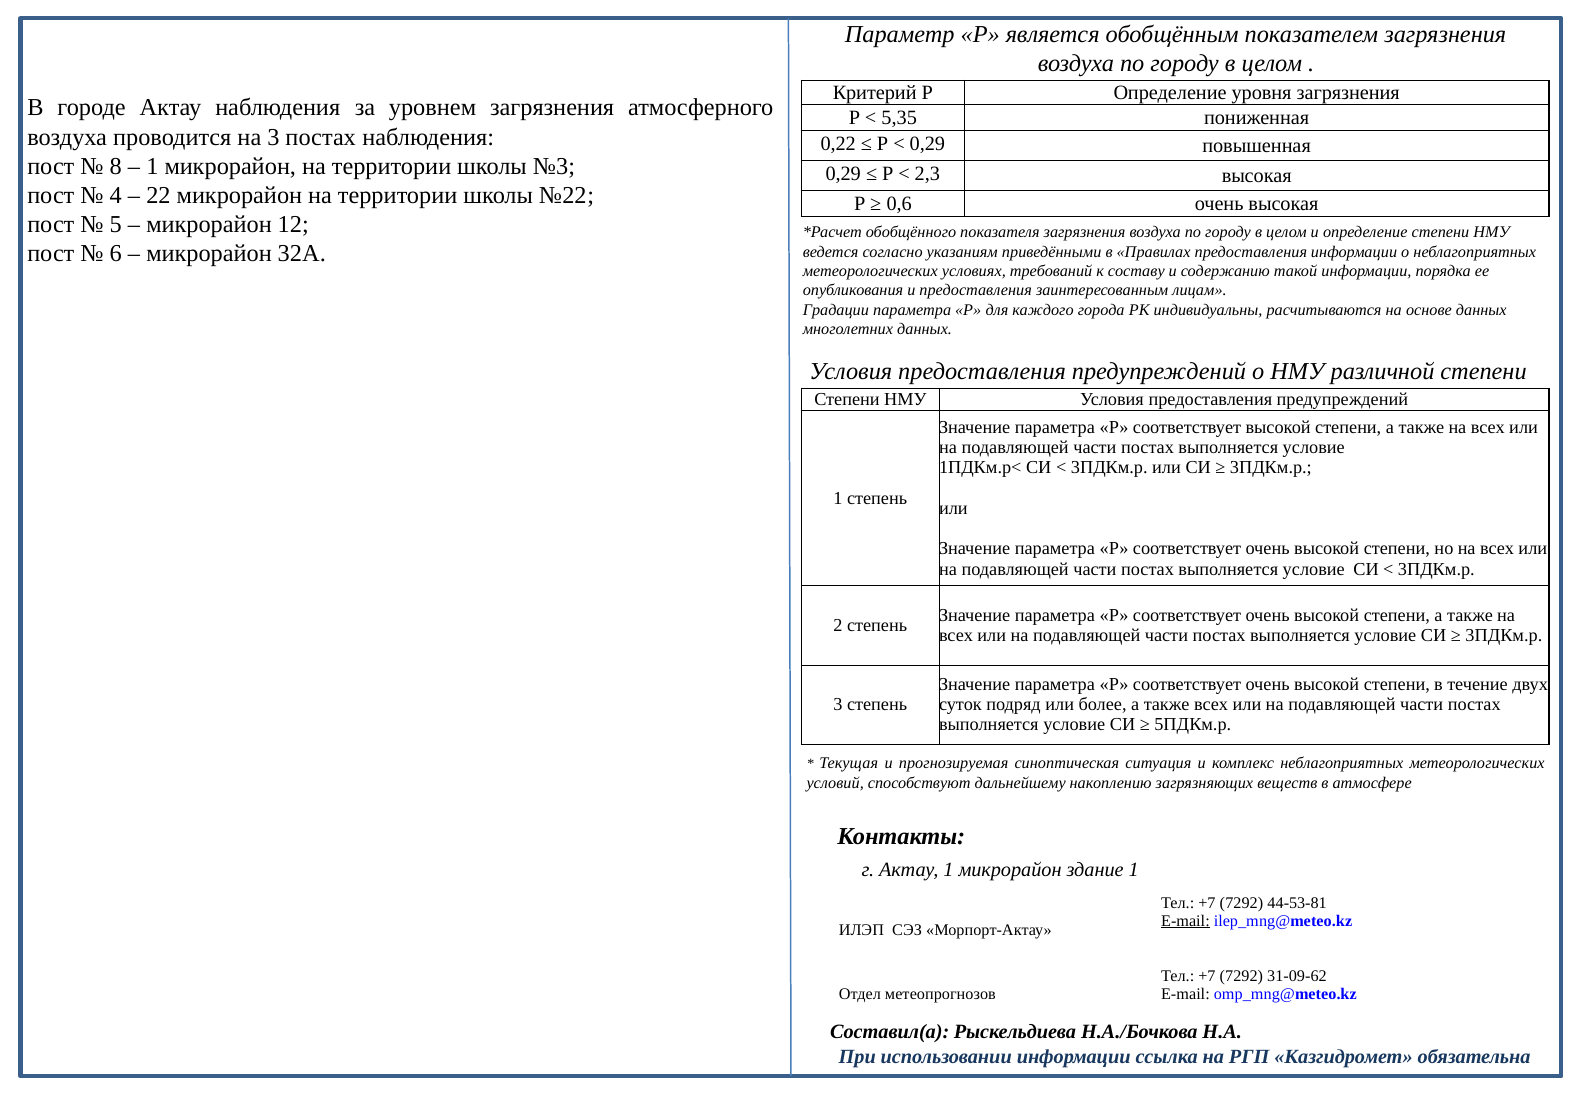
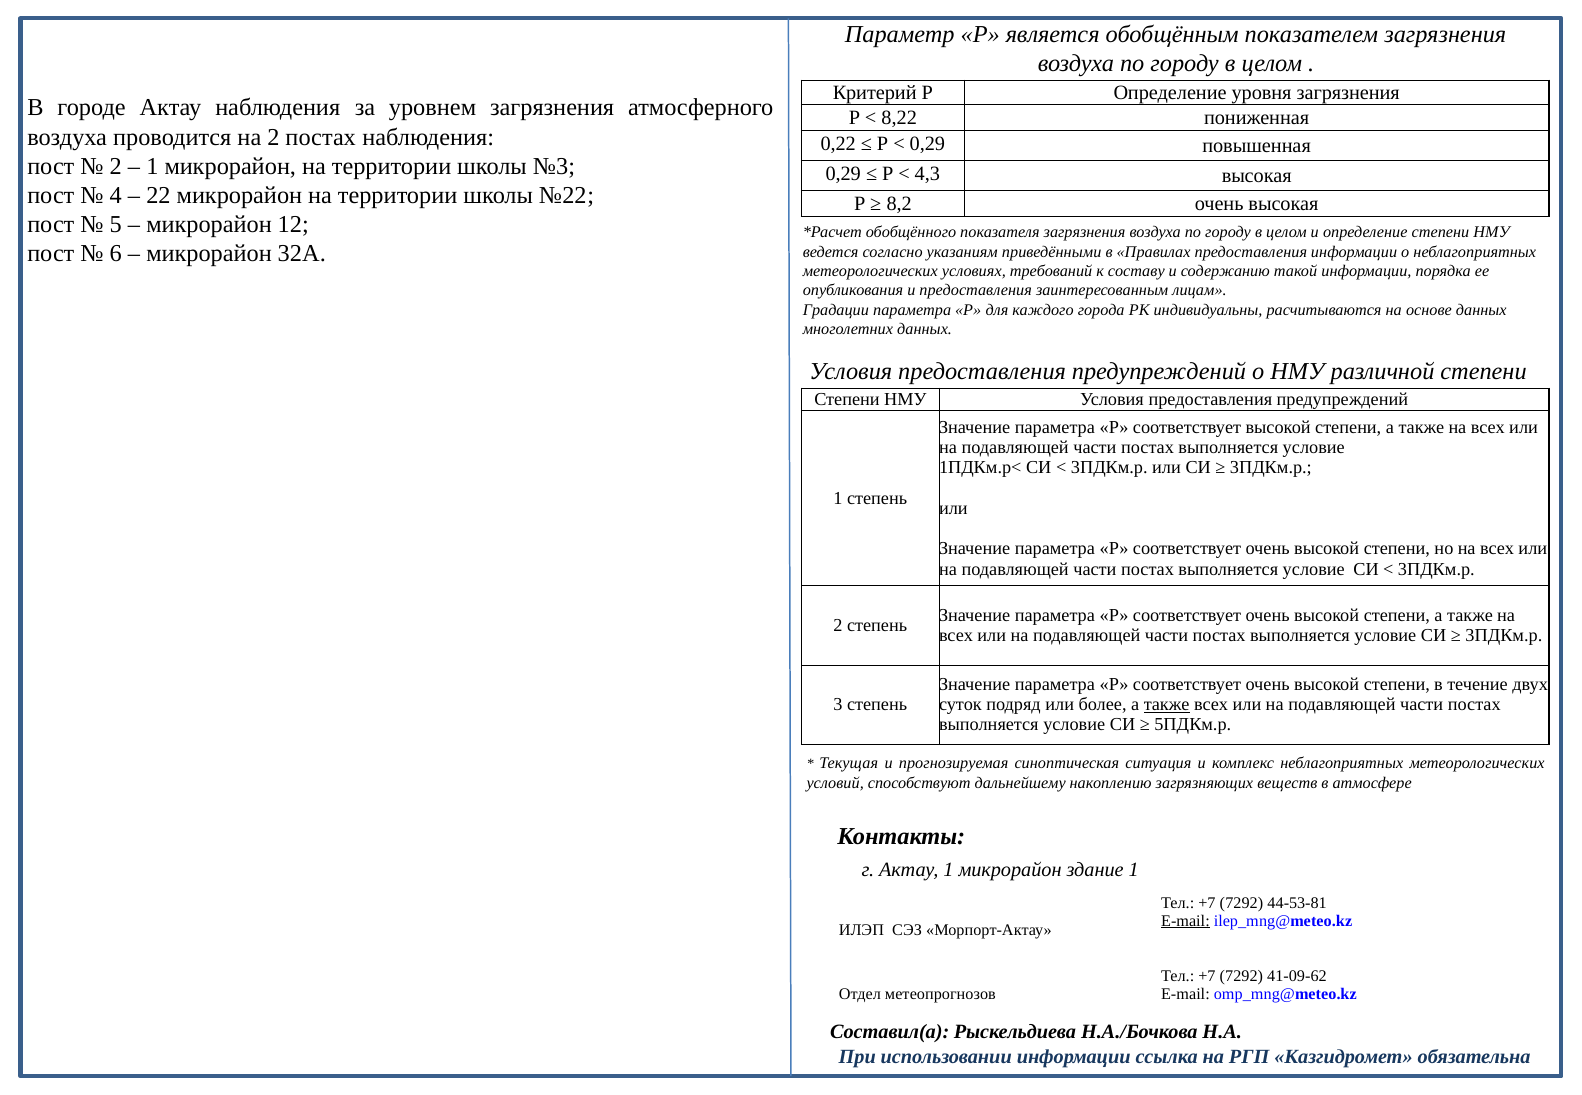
5,35: 5,35 -> 8,22
на 3: 3 -> 2
8 at (116, 166): 8 -> 2
2,3: 2,3 -> 4,3
0,6: 0,6 -> 8,2
также at (1167, 705) underline: none -> present
31-09-62: 31-09-62 -> 41-09-62
